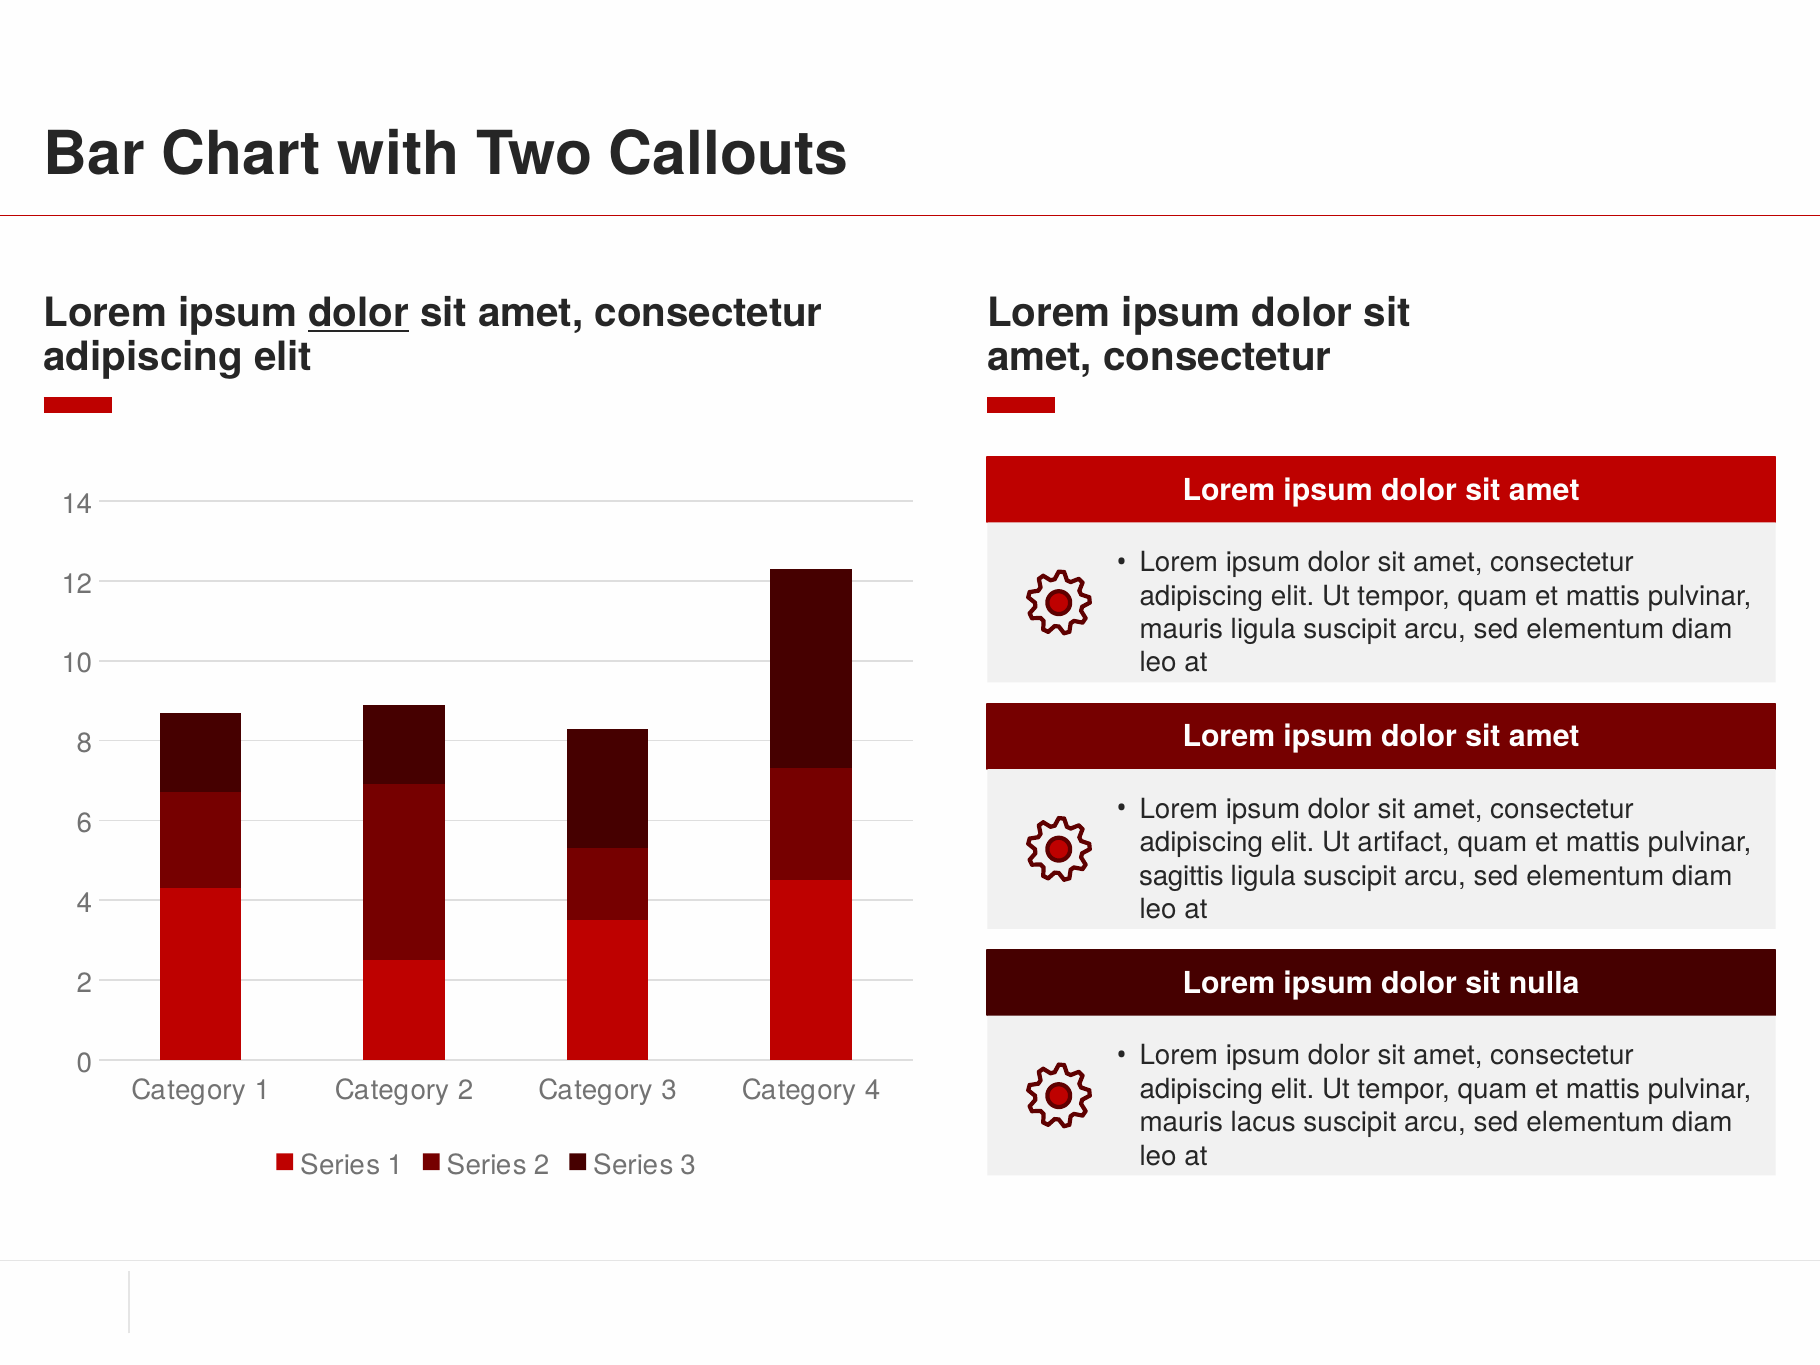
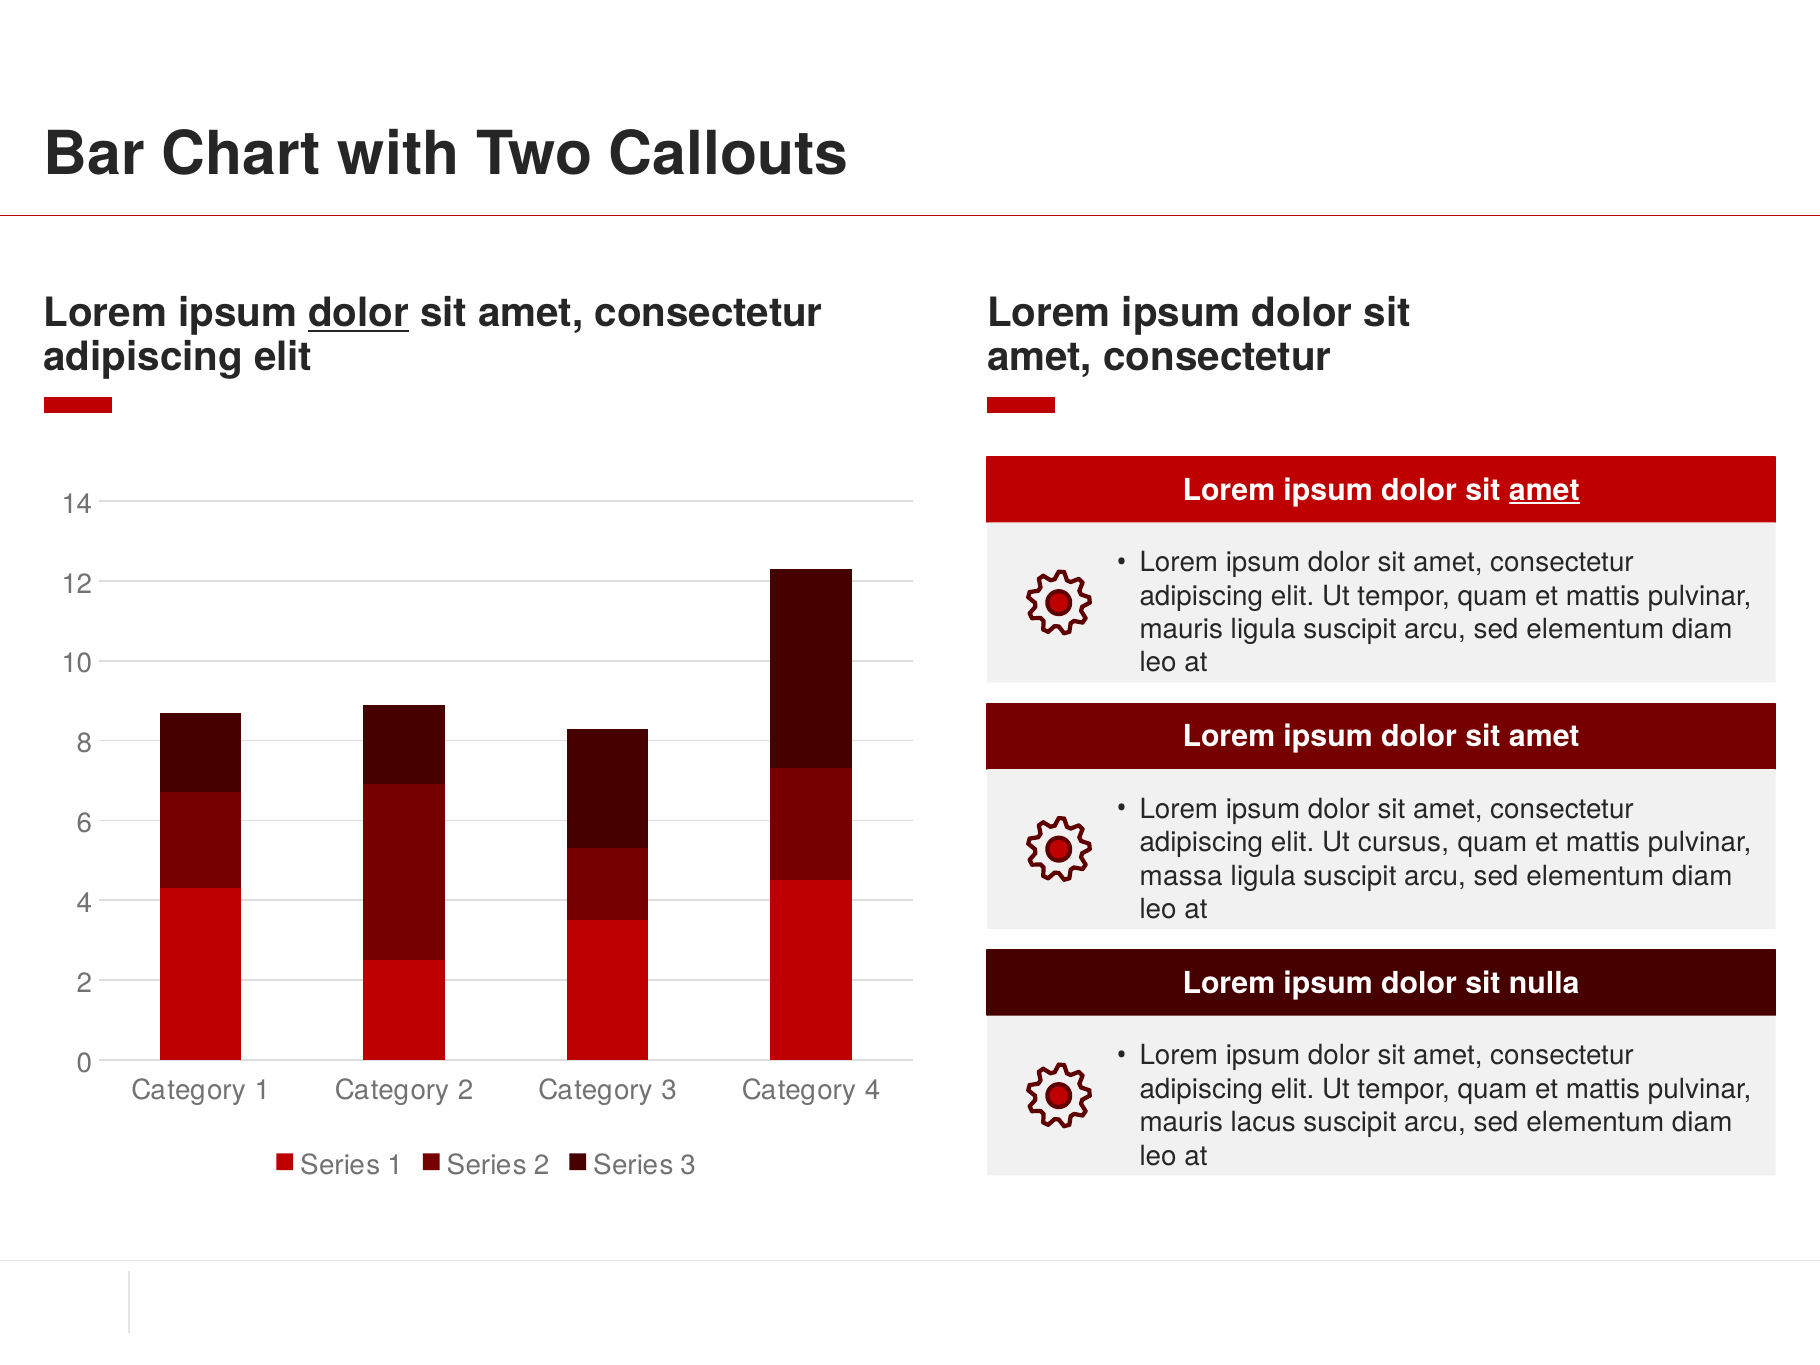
amet at (1544, 490) underline: none -> present
artifact: artifact -> cursus
sagittis: sagittis -> massa
